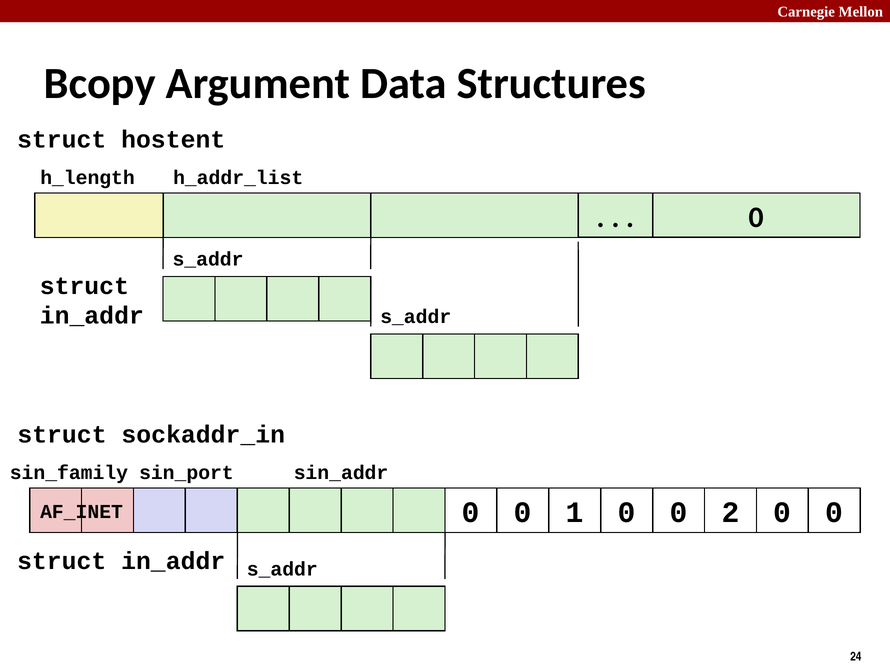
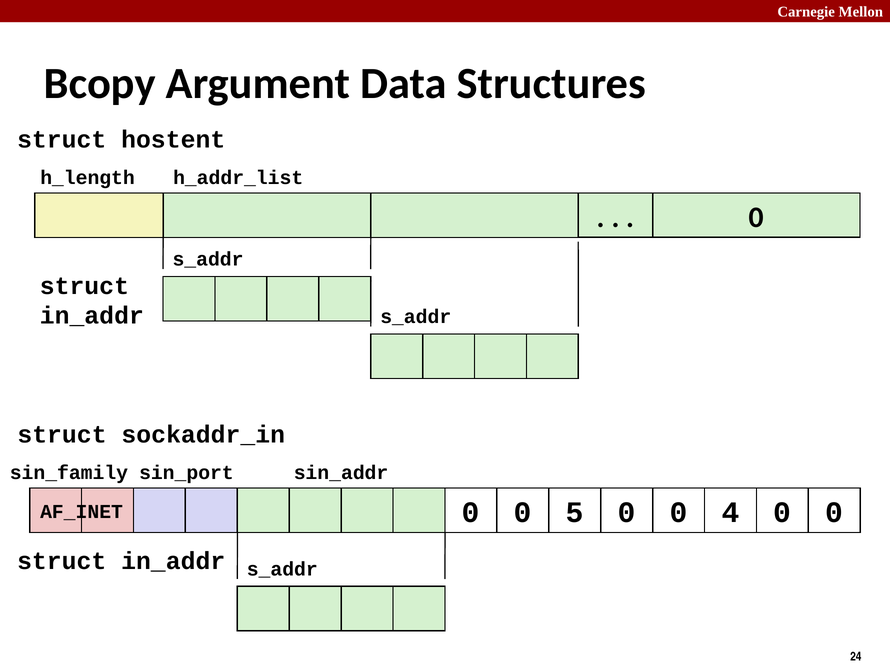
1: 1 -> 5
2: 2 -> 4
